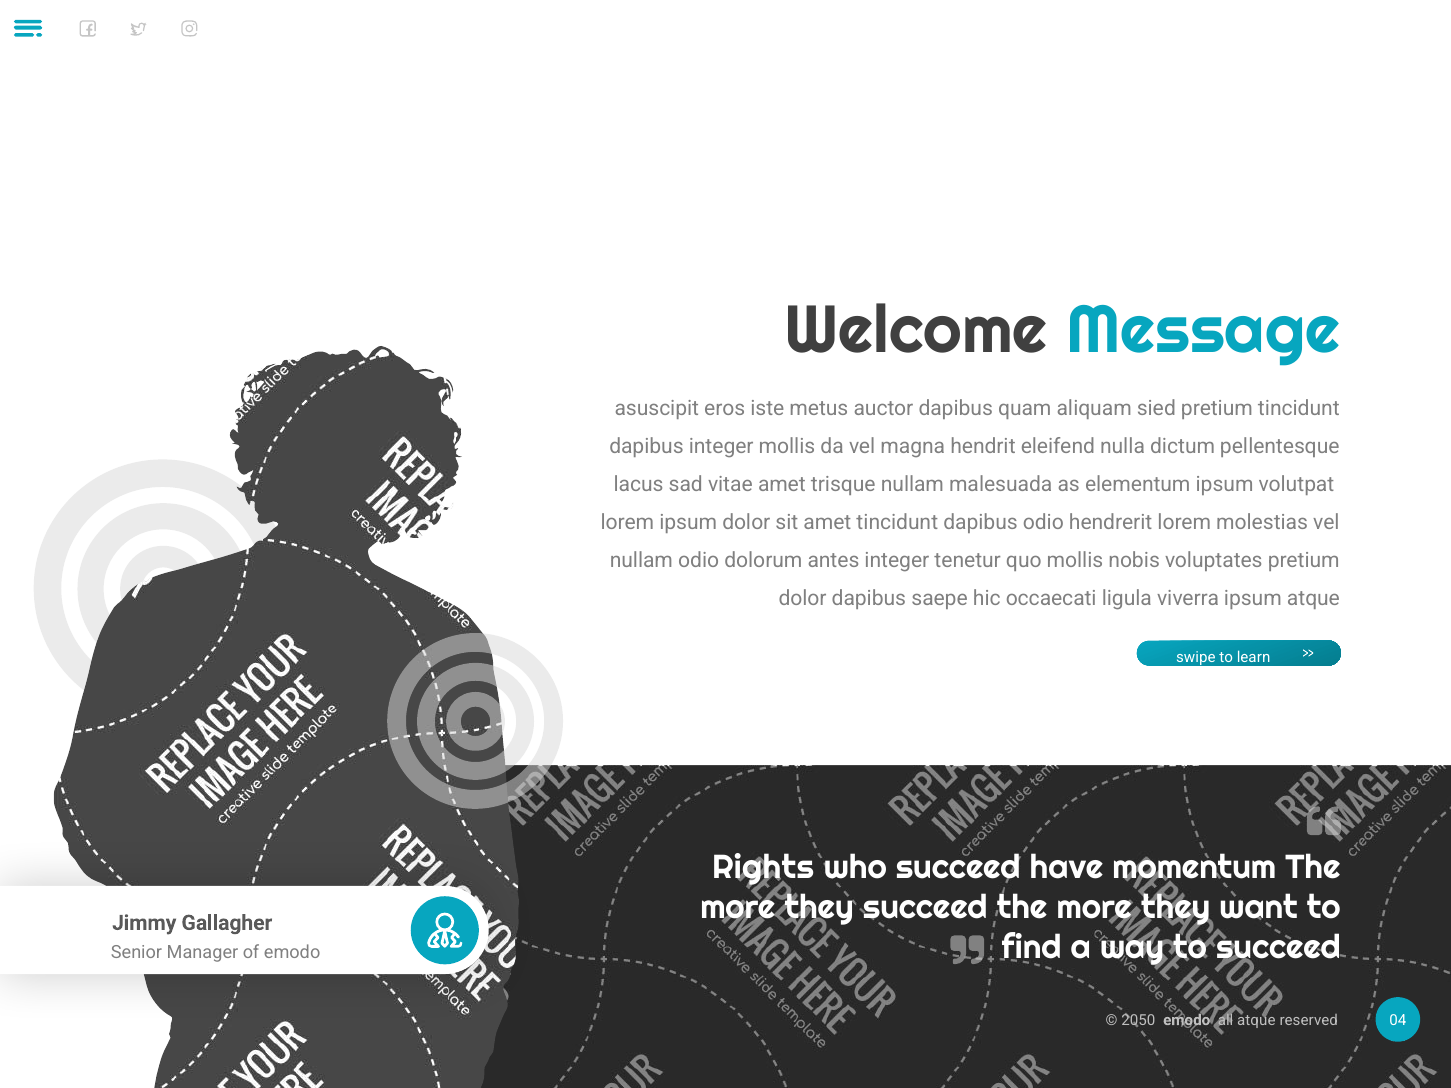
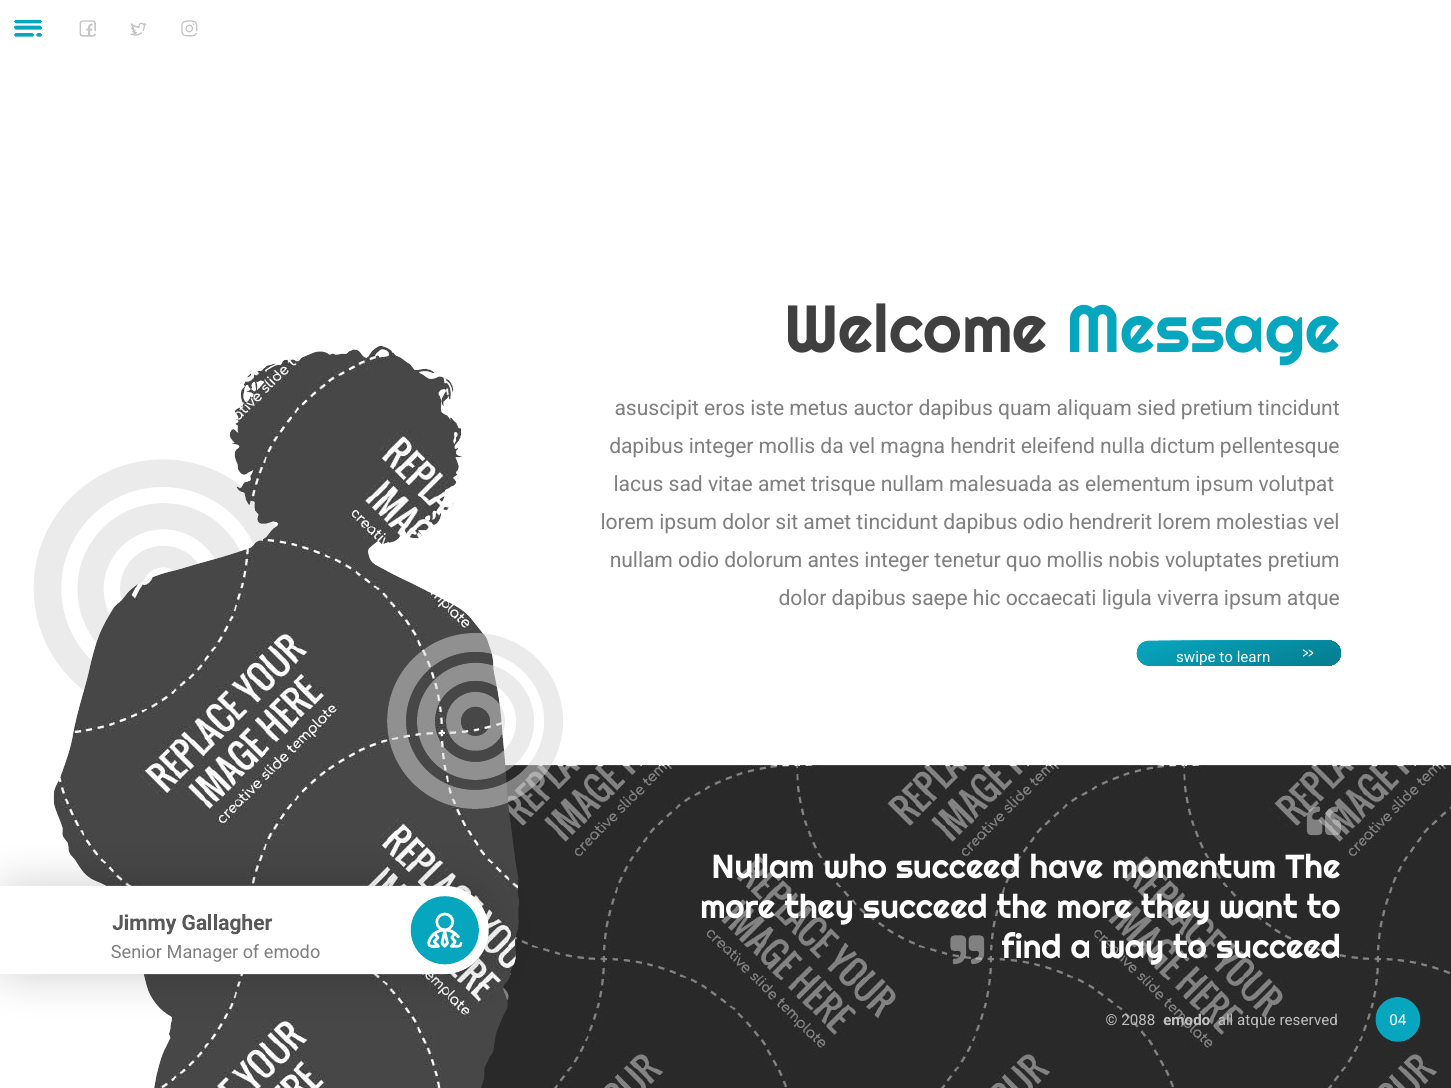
Rights at (763, 868): Rights -> Nullam
2050: 2050 -> 2088
